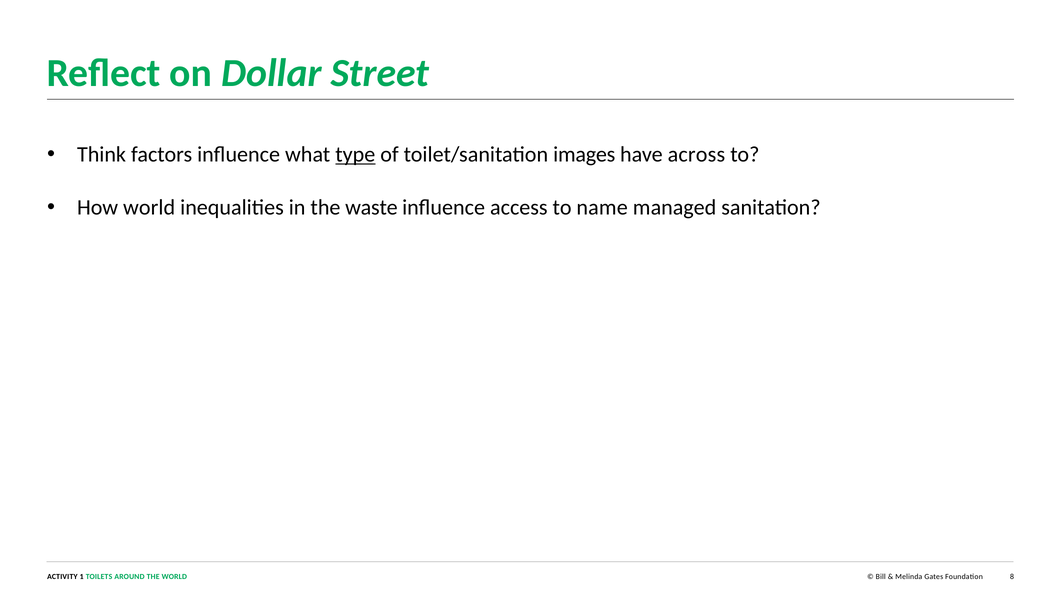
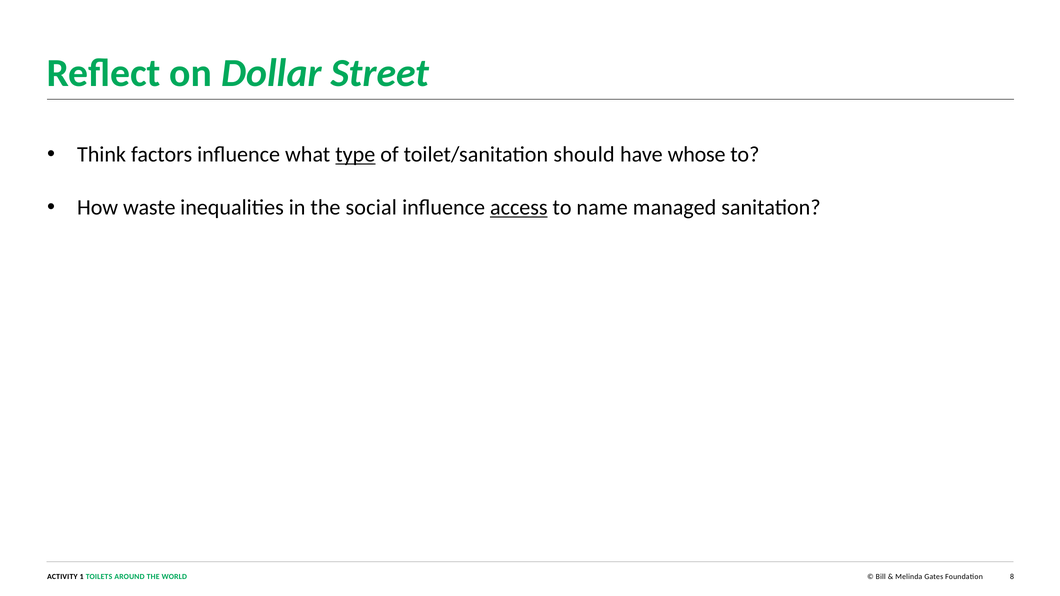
images: images -> should
across: across -> whose
How world: world -> waste
waste: waste -> social
access underline: none -> present
